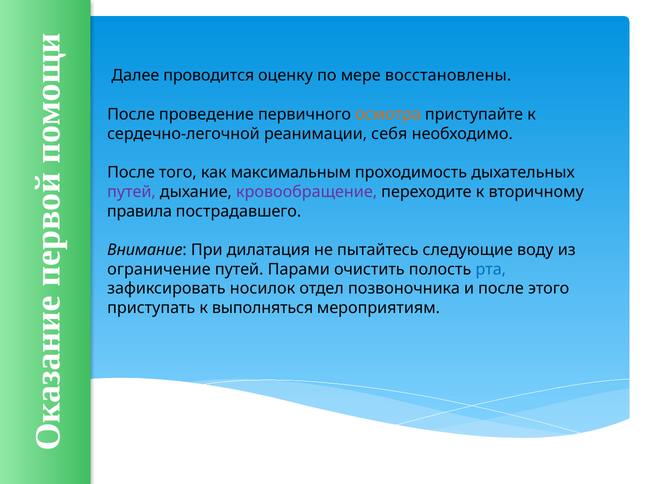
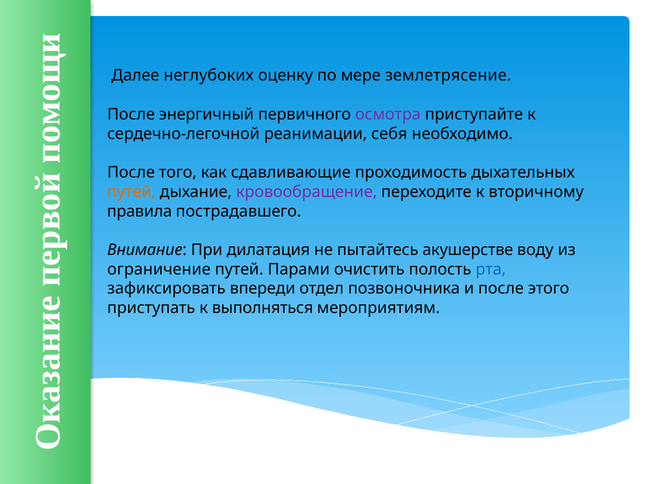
проводится: проводится -> неглубоких
восстановлены: восстановлены -> землетрясение
проведение: проведение -> энергичный
осмотра colour: orange -> purple
максимальным: максимальным -> сдавливающие
путей at (131, 192) colour: purple -> orange
следующие: следующие -> акушерстве
носилок: носилок -> впереди
